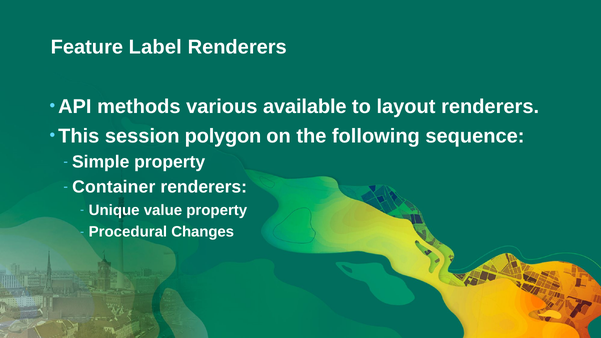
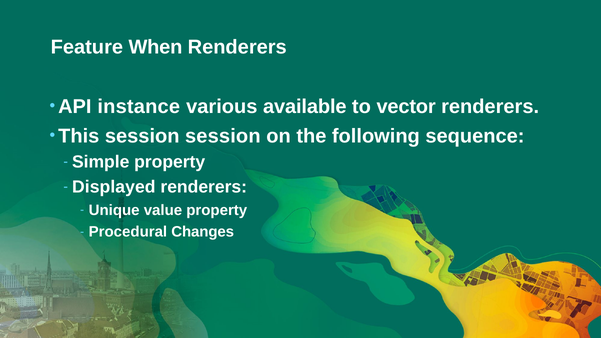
Label: Label -> When
methods: methods -> instance
layout: layout -> vector
session polygon: polygon -> session
Container: Container -> Displayed
